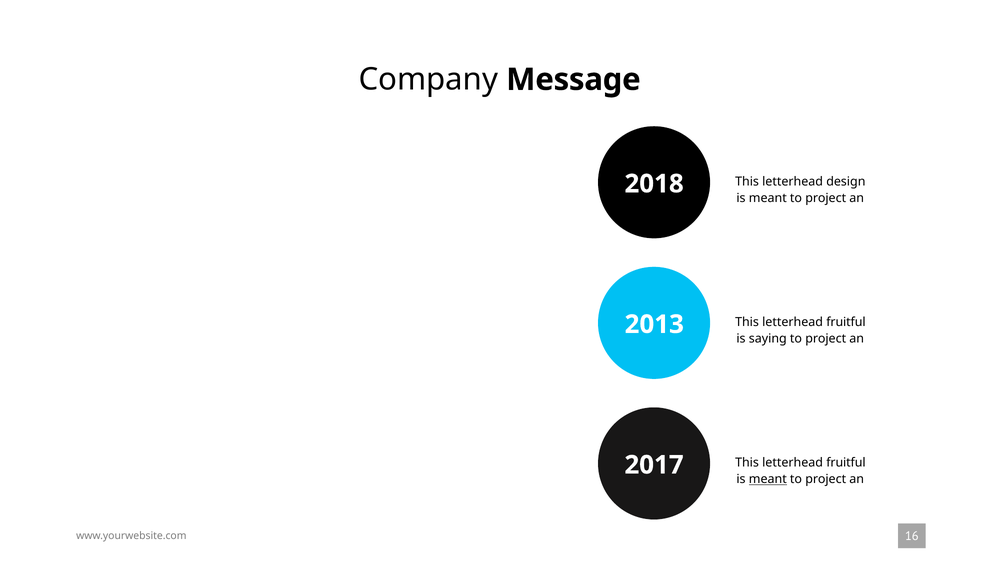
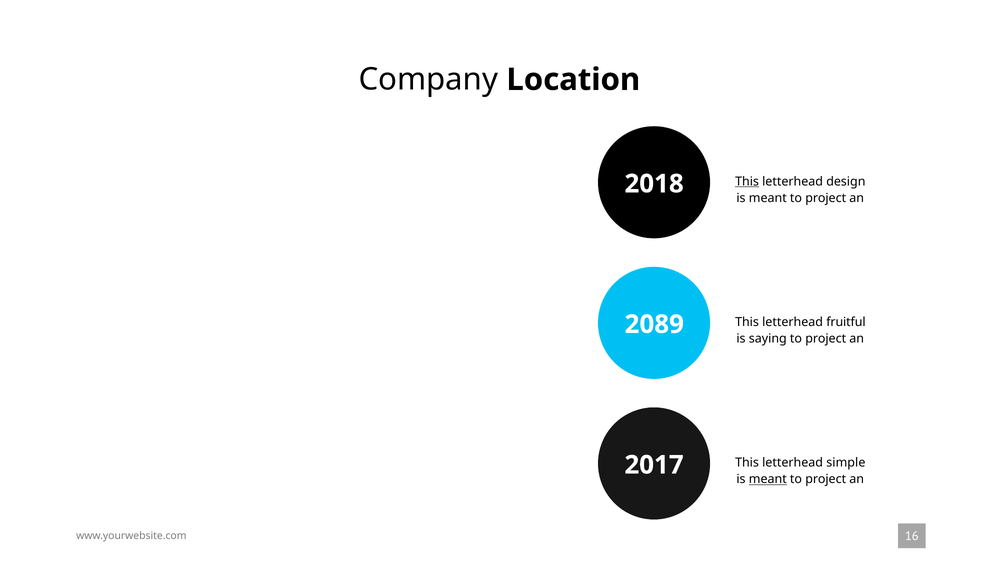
Message: Message -> Location
This at (747, 181) underline: none -> present
2013: 2013 -> 2089
fruitful at (846, 463): fruitful -> simple
